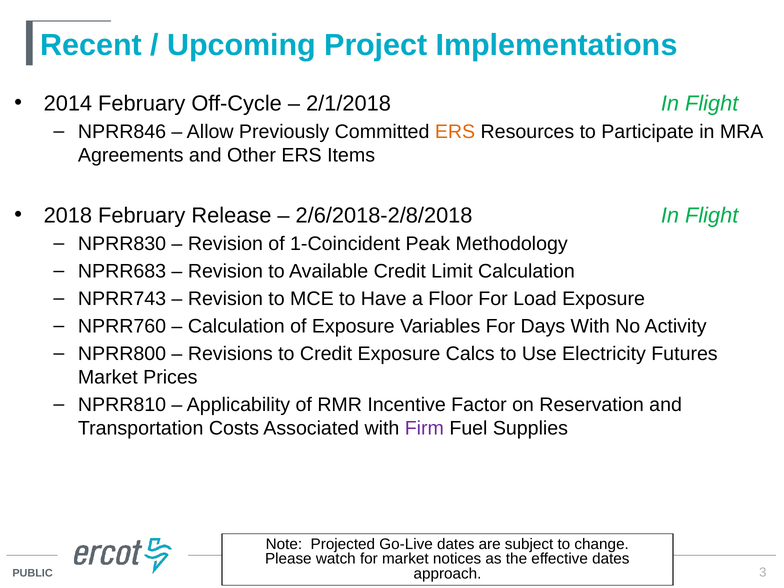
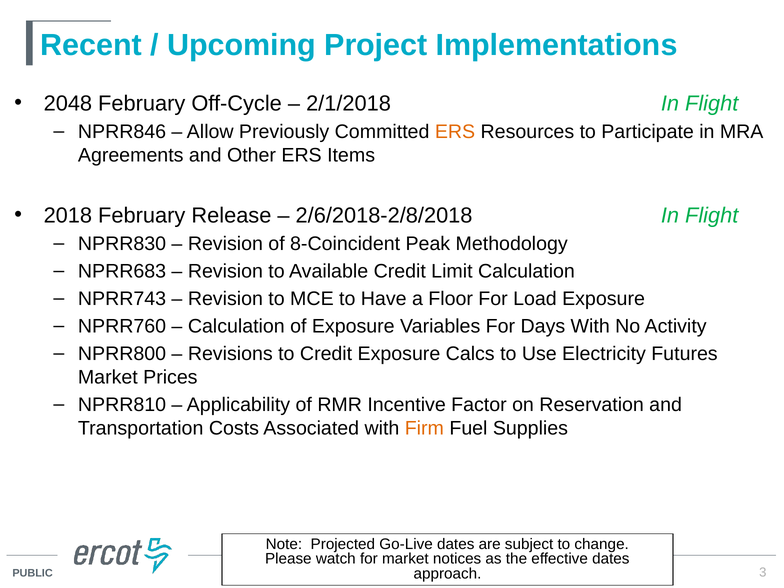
2014: 2014 -> 2048
1-Coincident: 1-Coincident -> 8-Coincident
Firm colour: purple -> orange
